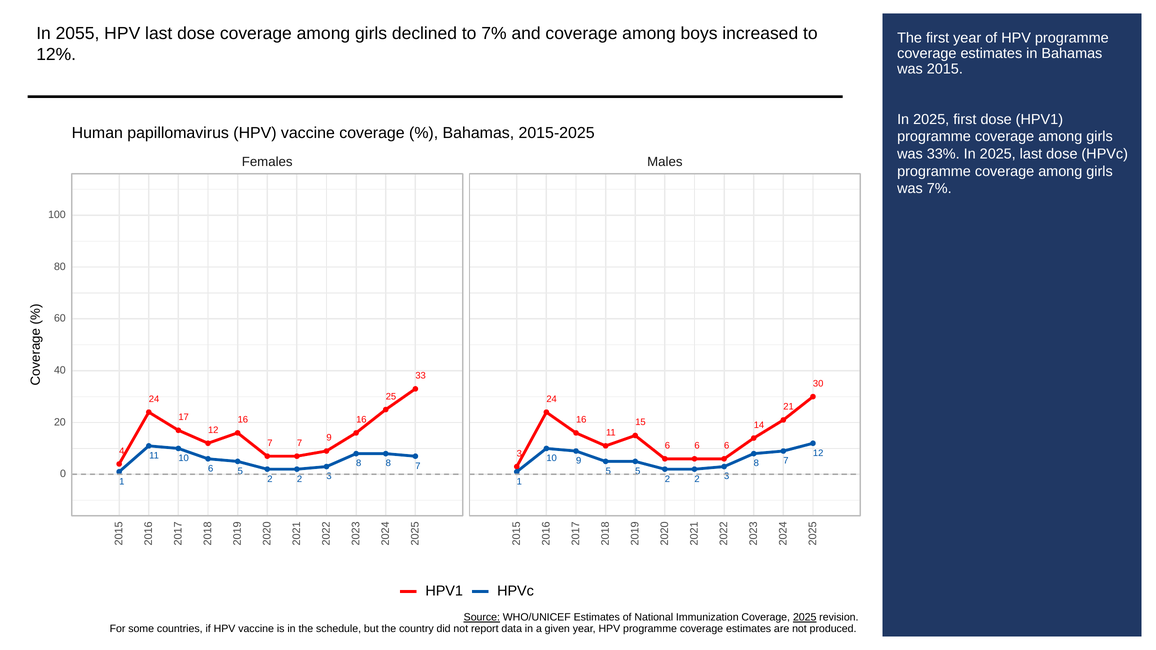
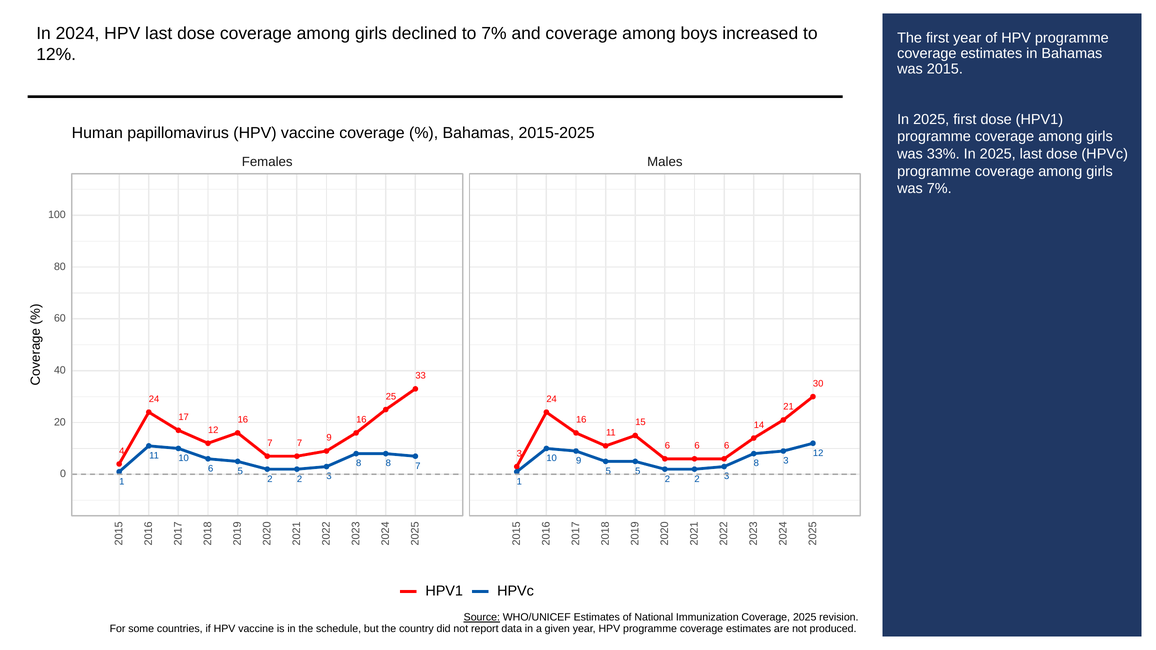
2055: 2055 -> 2024
7 at (786, 461): 7 -> 3
2025 at (805, 618) underline: present -> none
